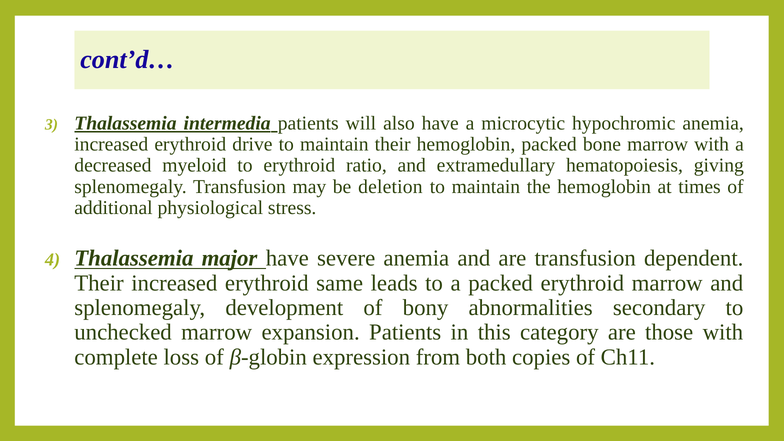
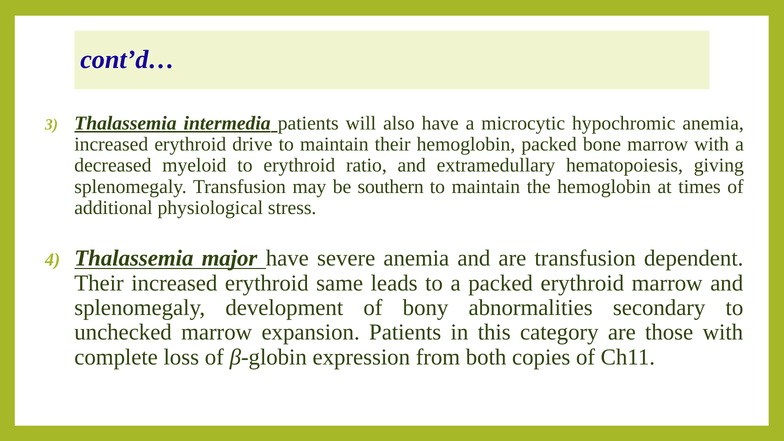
deletion: deletion -> southern
